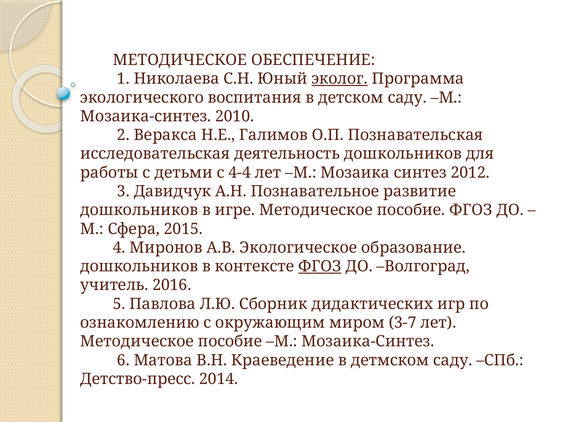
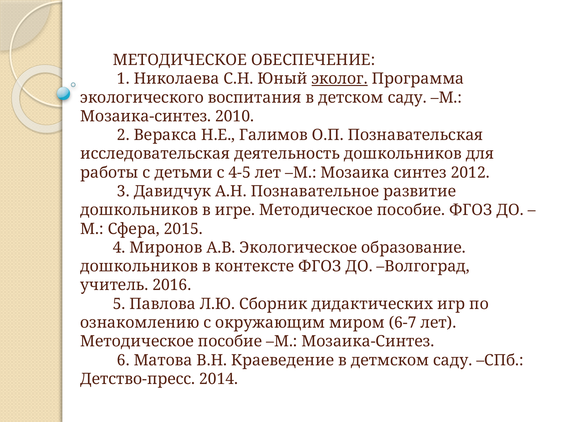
4-4: 4-4 -> 4-5
ФГОЗ at (320, 267) underline: present -> none
3-7: 3-7 -> 6-7
